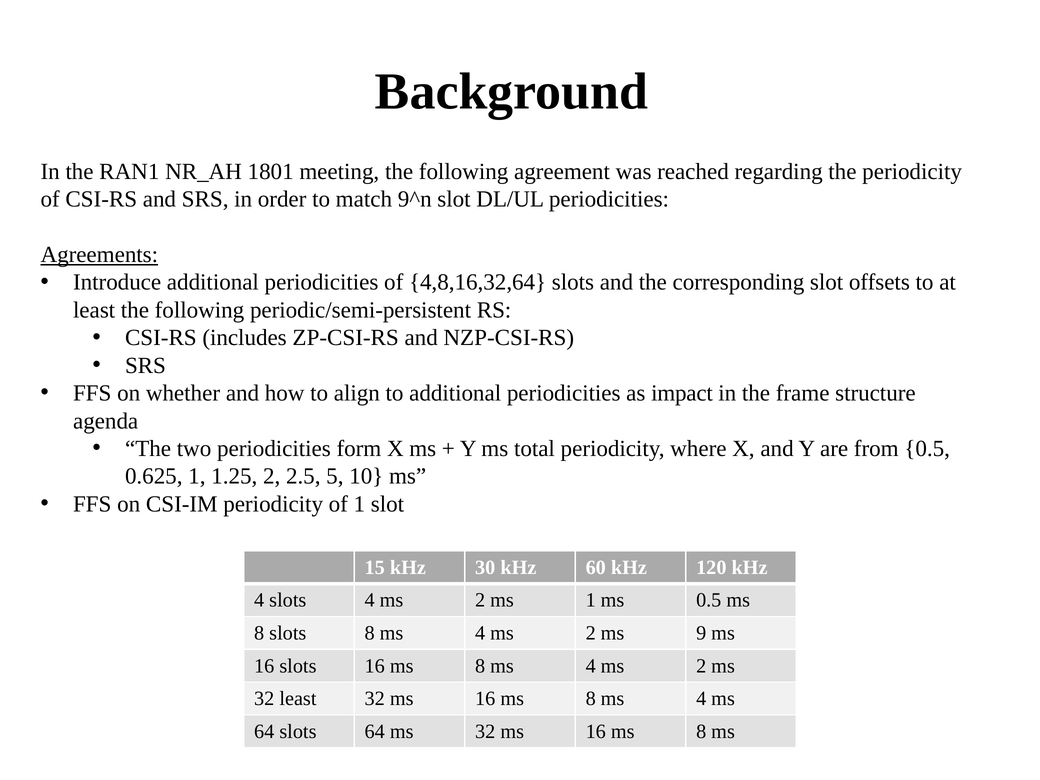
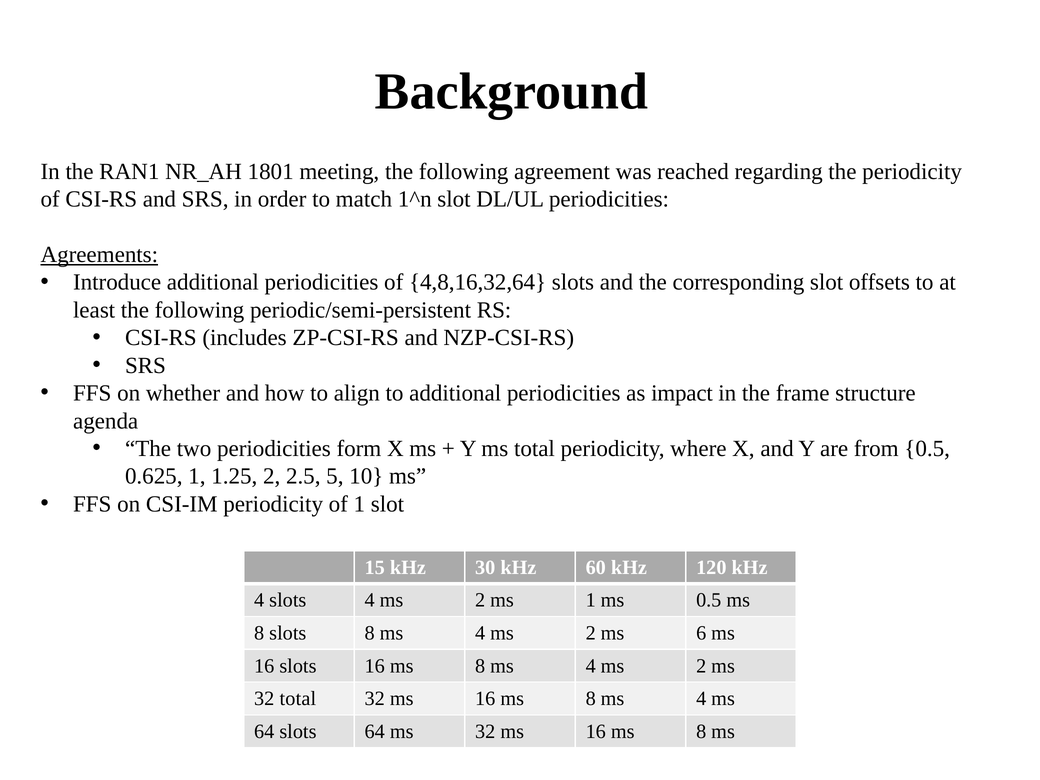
9^n: 9^n -> 1^n
9: 9 -> 6
32 least: least -> total
